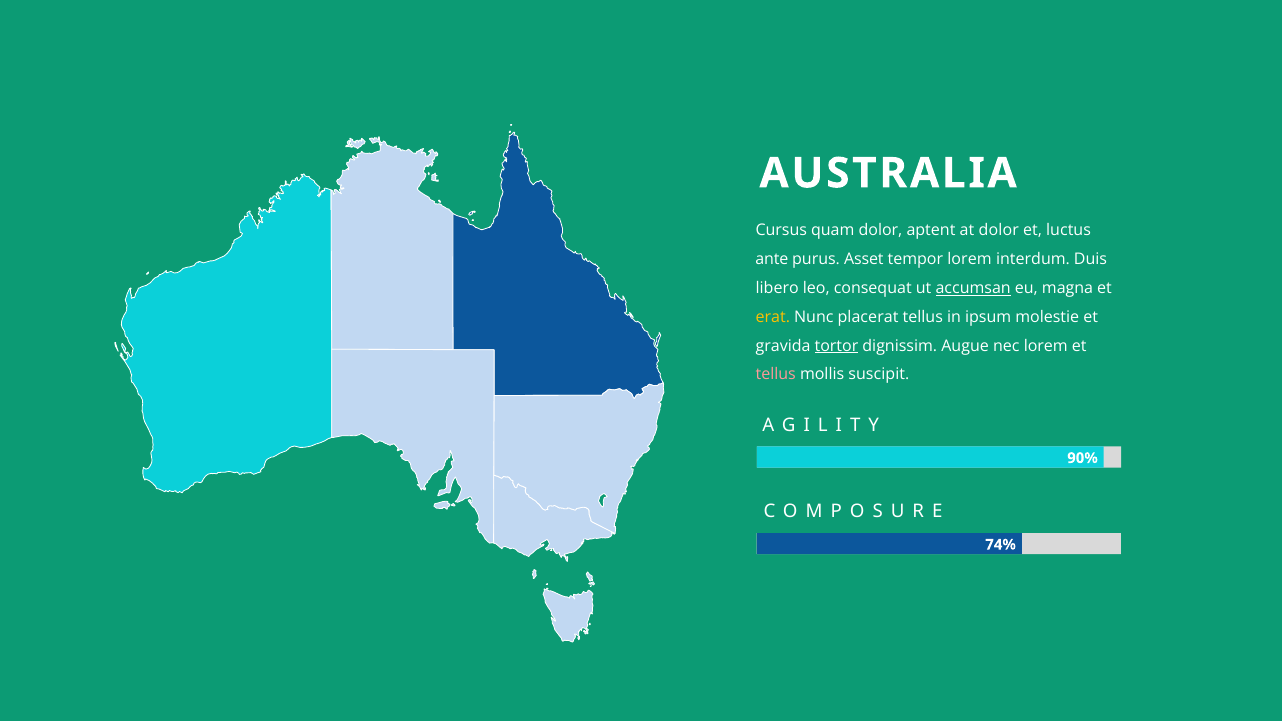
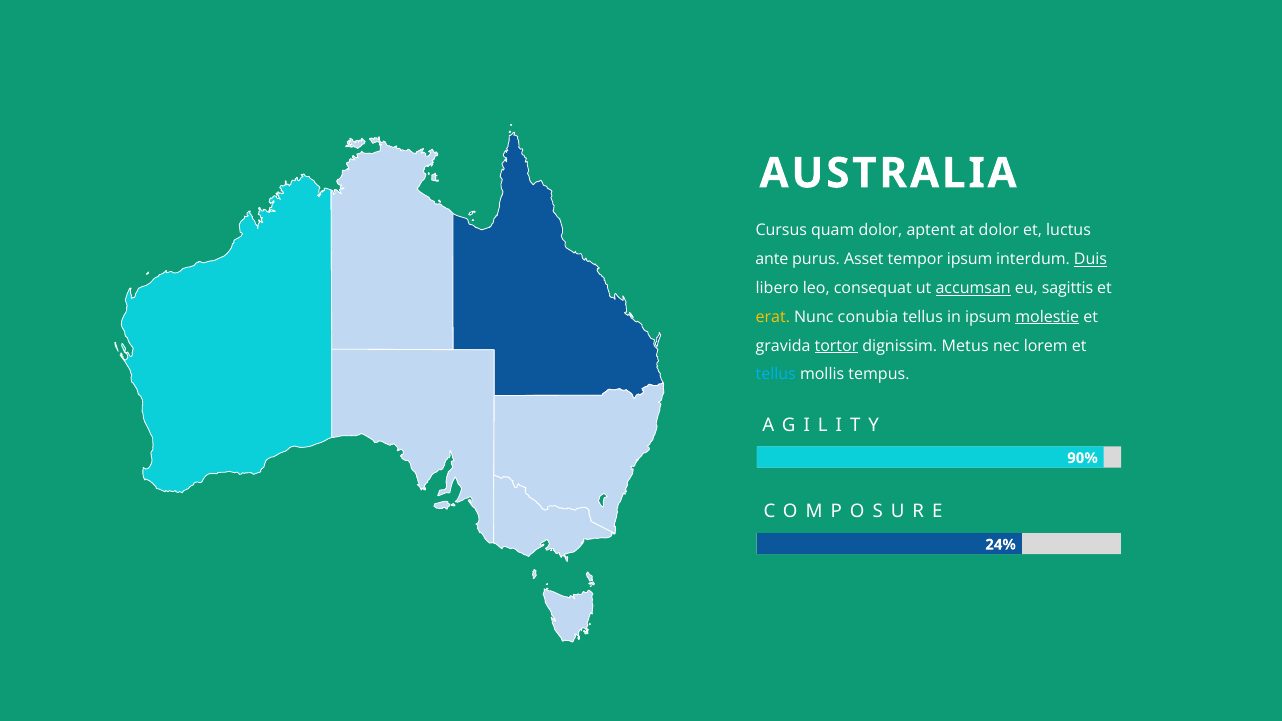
tempor lorem: lorem -> ipsum
Duis underline: none -> present
magna: magna -> sagittis
placerat: placerat -> conubia
molestie underline: none -> present
Augue: Augue -> Metus
tellus at (776, 375) colour: pink -> light blue
suscipit: suscipit -> tempus
74%: 74% -> 24%
